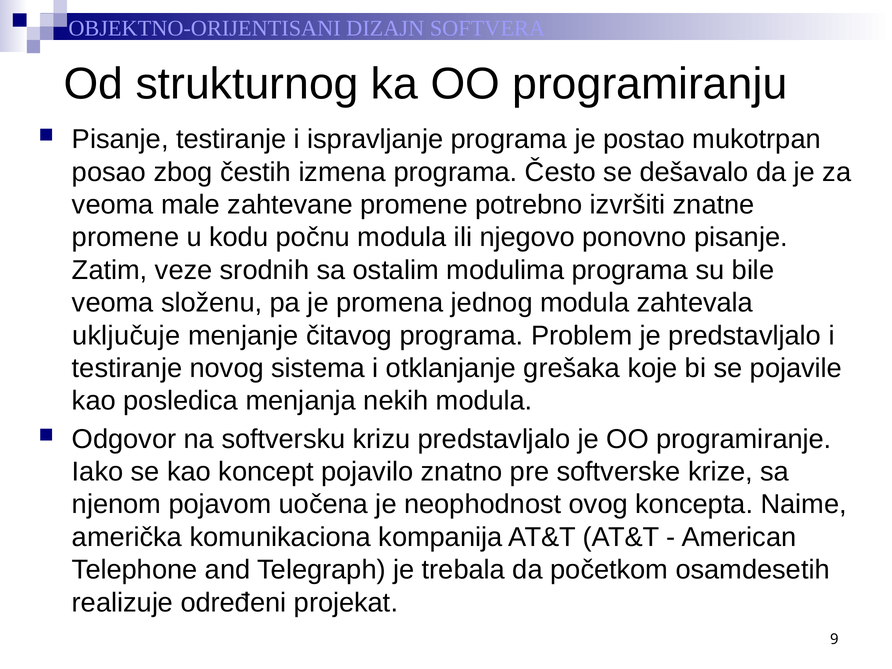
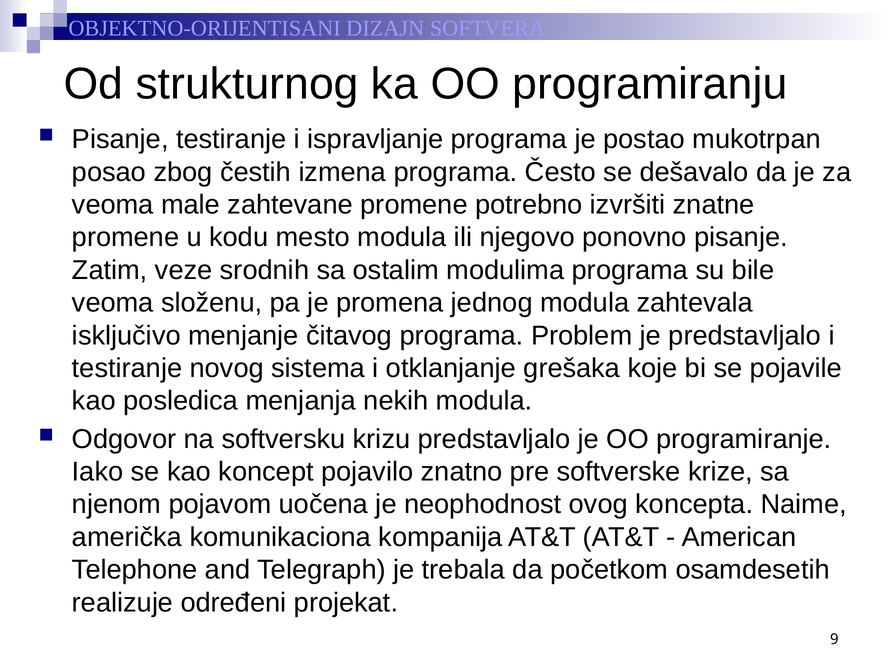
počnu: počnu -> mesto
uključuje: uključuje -> isključivo
